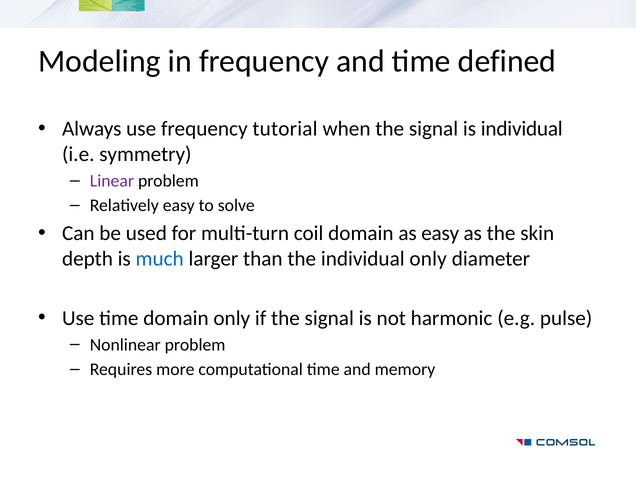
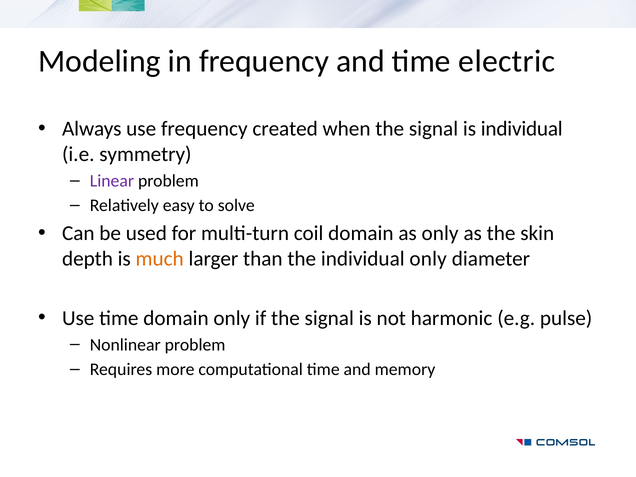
defined: defined -> electric
tutorial: tutorial -> created
as easy: easy -> only
much colour: blue -> orange
